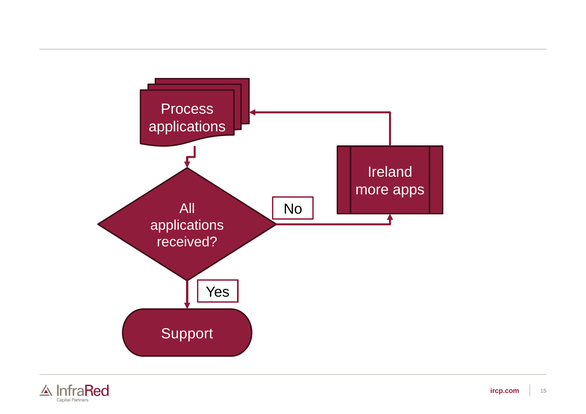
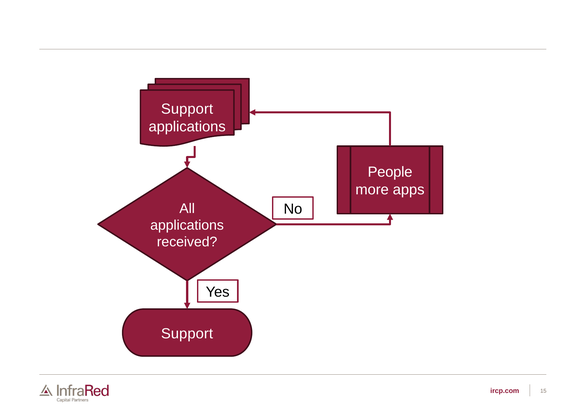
Process at (187, 109): Process -> Support
Ireland: Ireland -> People
